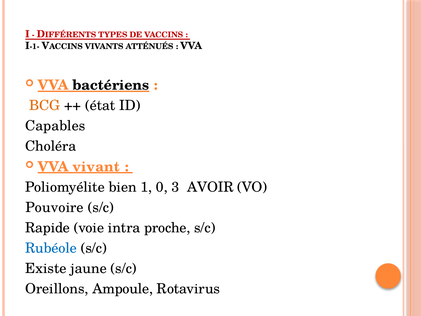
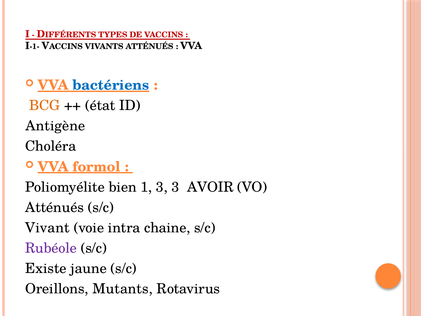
bactériens colour: black -> blue
Capables: Capables -> Antigène
vivant: vivant -> formol
1 0: 0 -> 3
Pouvoire at (55, 207): Pouvoire -> Atténués
Rapide: Rapide -> Vivant
proche: proche -> chaine
Rubéole colour: blue -> purple
Ampoule: Ampoule -> Mutants
